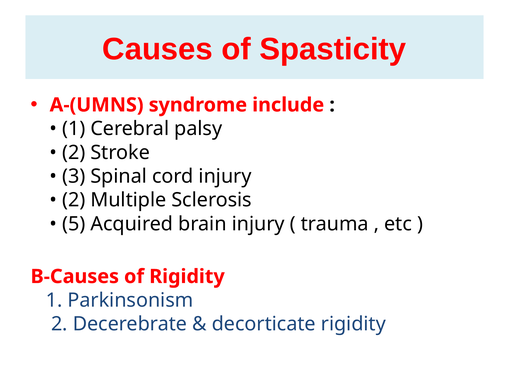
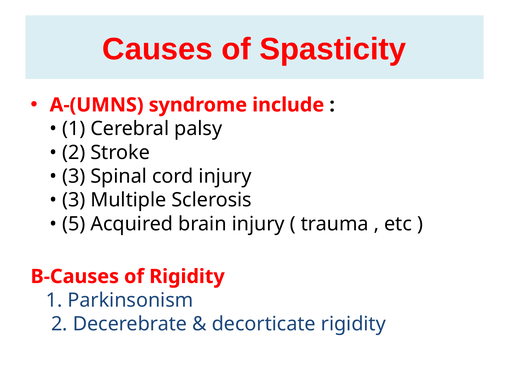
2 at (74, 200): 2 -> 3
